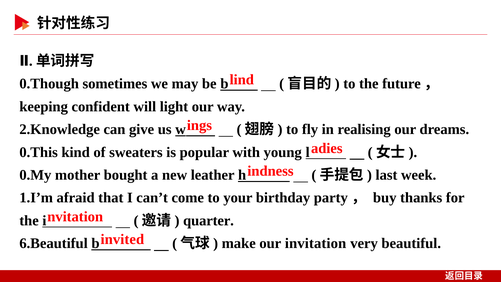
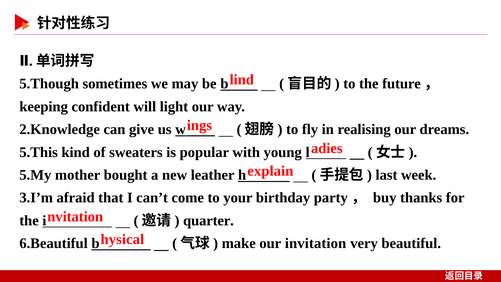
0.Though: 0.Though -> 5.Though
0.This: 0.This -> 5.This
indness: indness -> explain
0.My: 0.My -> 5.My
1.I’m: 1.I’m -> 3.I’m
invited: invited -> hysical
